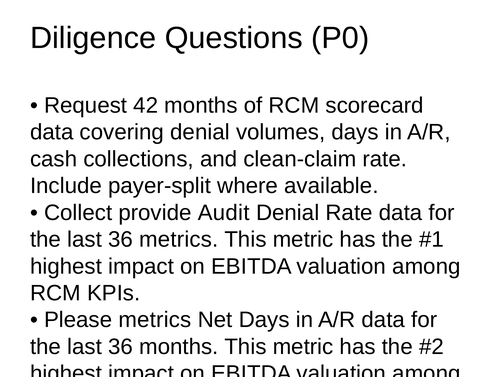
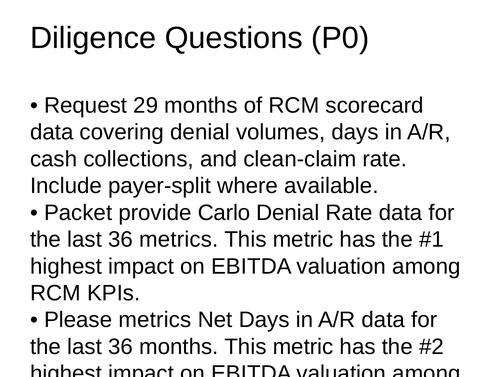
42: 42 -> 29
Collect at (78, 212): Collect -> Packet
Audit: Audit -> Carlo
